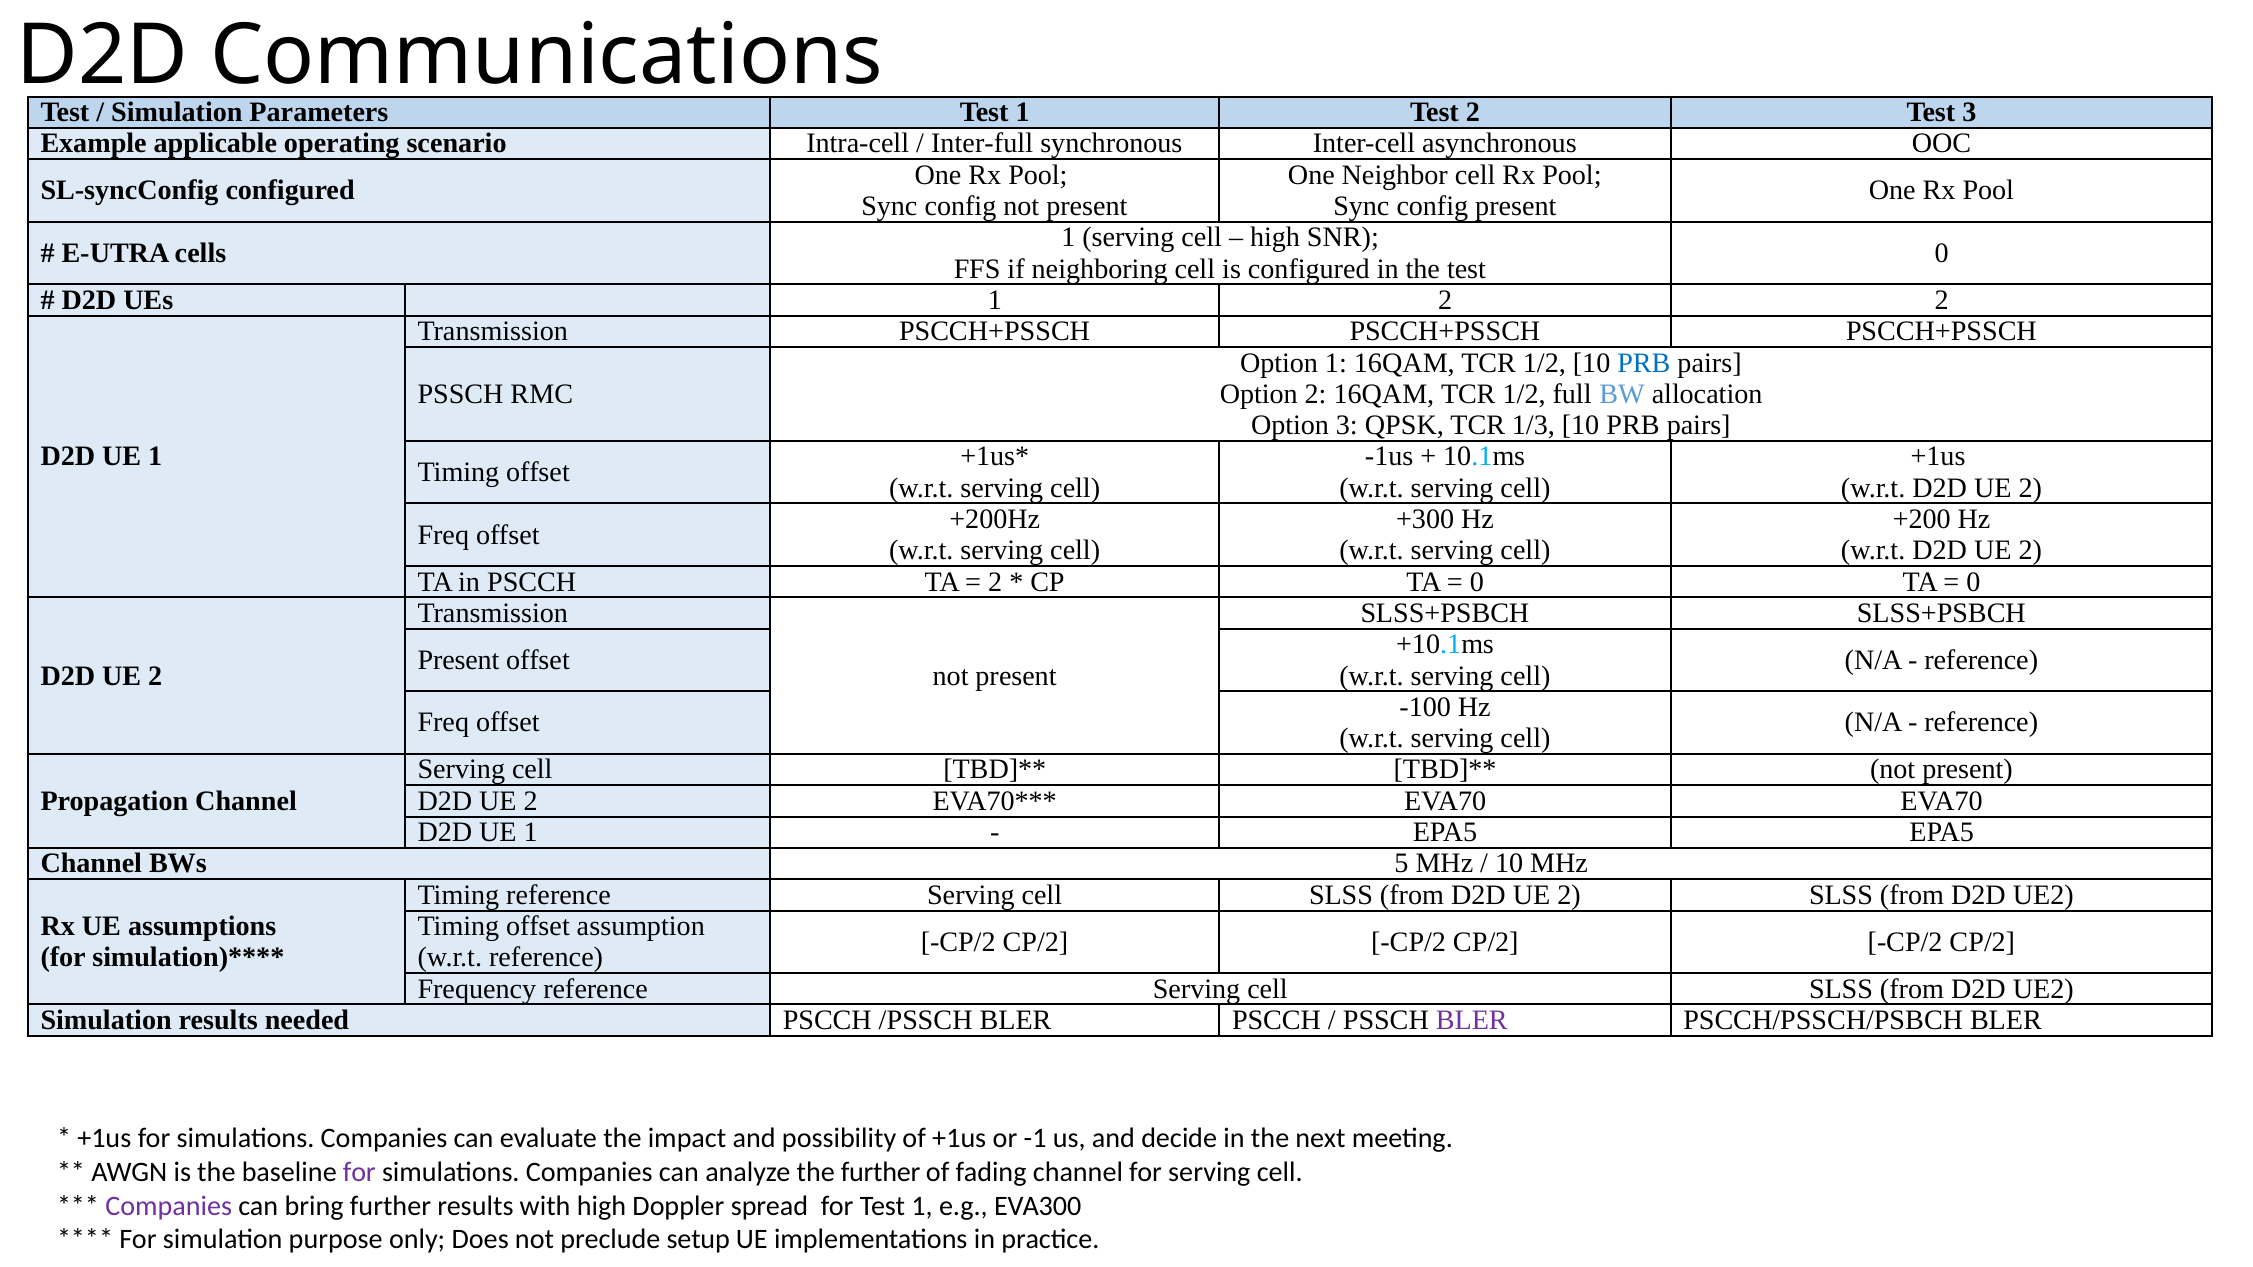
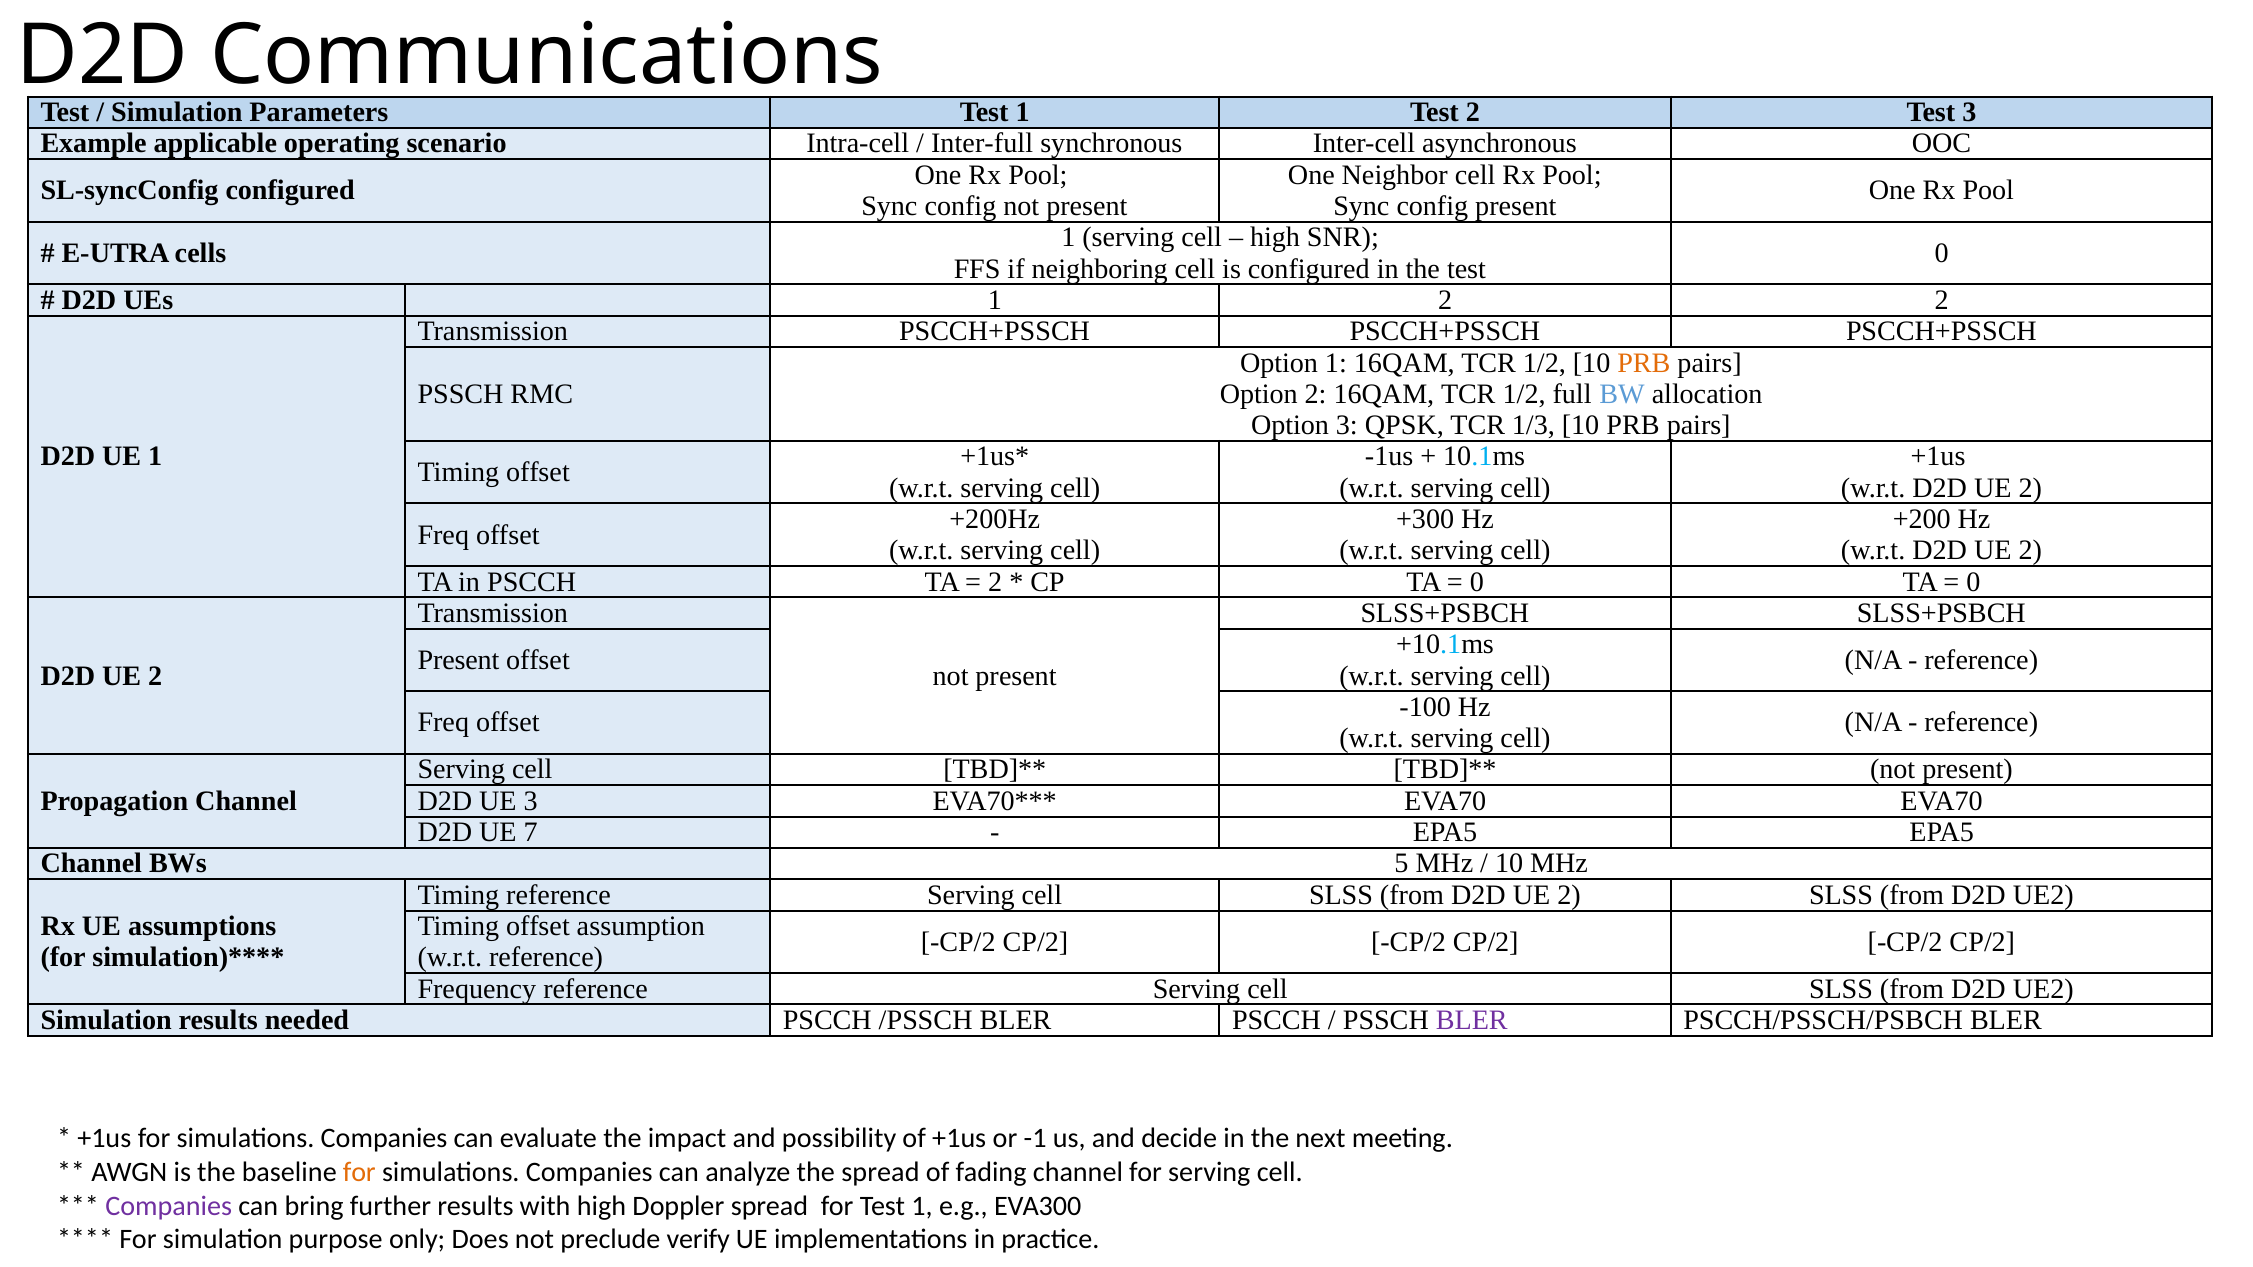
PRB at (1644, 363) colour: blue -> orange
2 at (531, 801): 2 -> 3
1 at (531, 833): 1 -> 7
for at (359, 1172) colour: purple -> orange
the further: further -> spread
setup: setup -> verify
